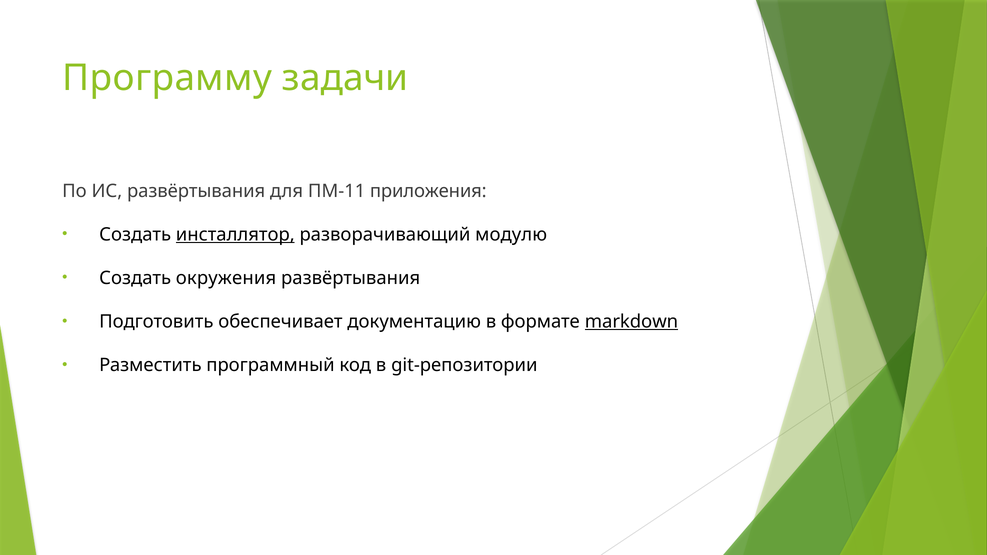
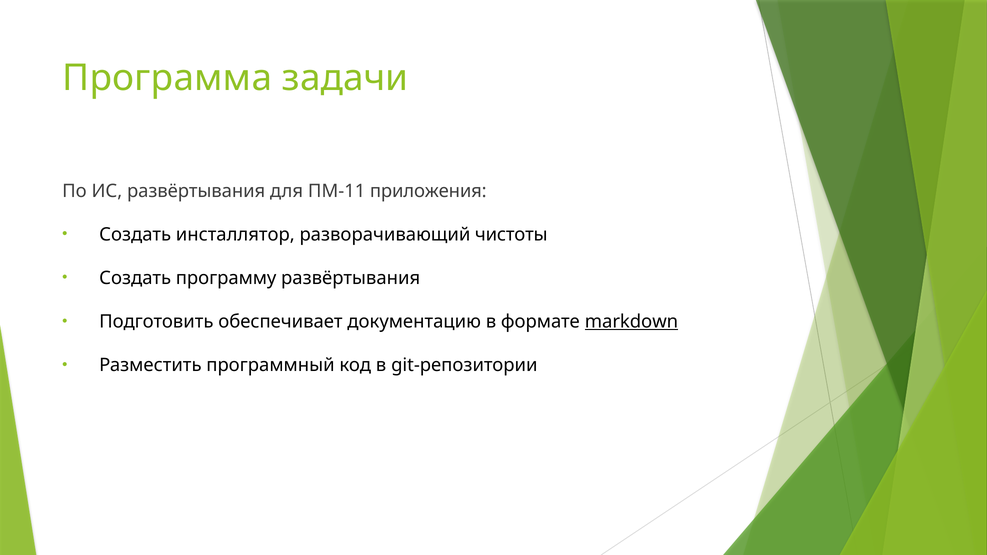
Программу: Программу -> Программа
инсталлятор underline: present -> none
модулю: модулю -> чистоты
окружения: окружения -> программу
